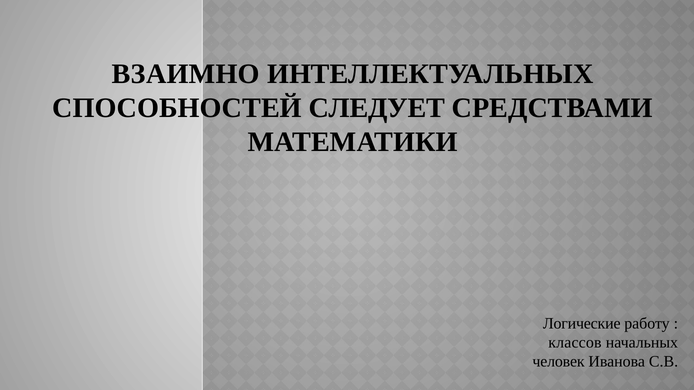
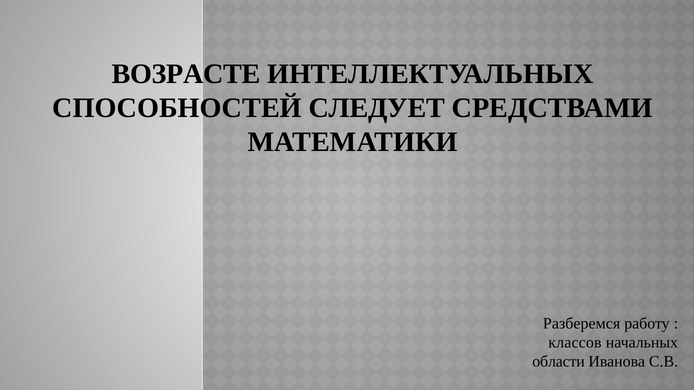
ВЗАИМНО: ВЗАИМНО -> ВОЗРАСТЕ
Логические: Логические -> Разберемся
человек: человек -> области
